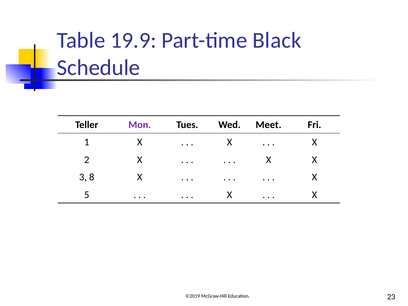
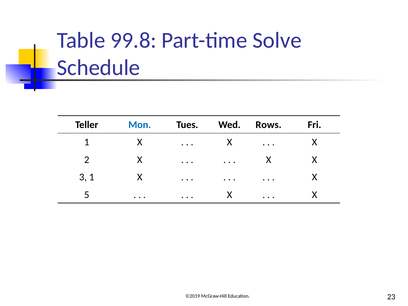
19.9: 19.9 -> 99.8
Black: Black -> Solve
Mon colour: purple -> blue
Meet: Meet -> Rows
3 8: 8 -> 1
